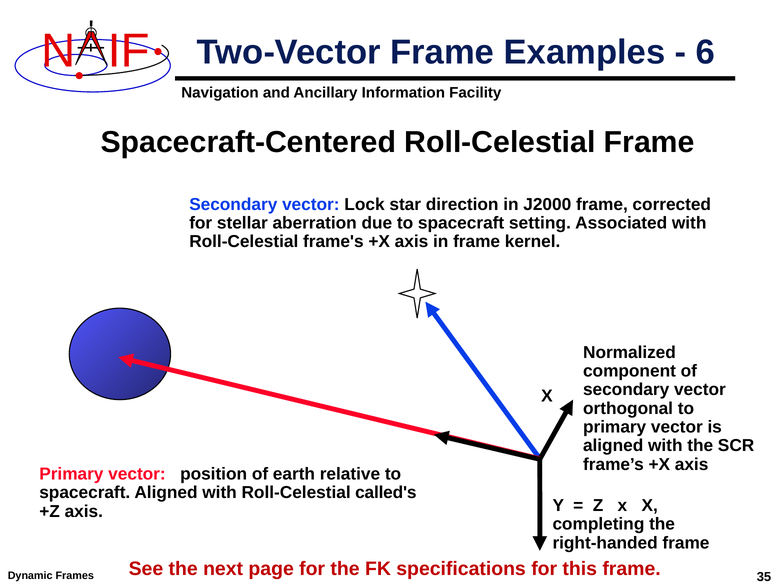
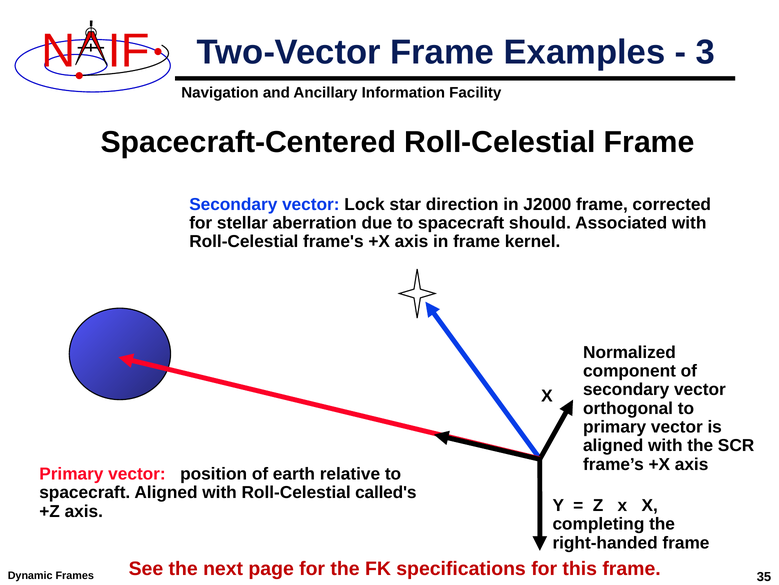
6: 6 -> 3
setting: setting -> should
